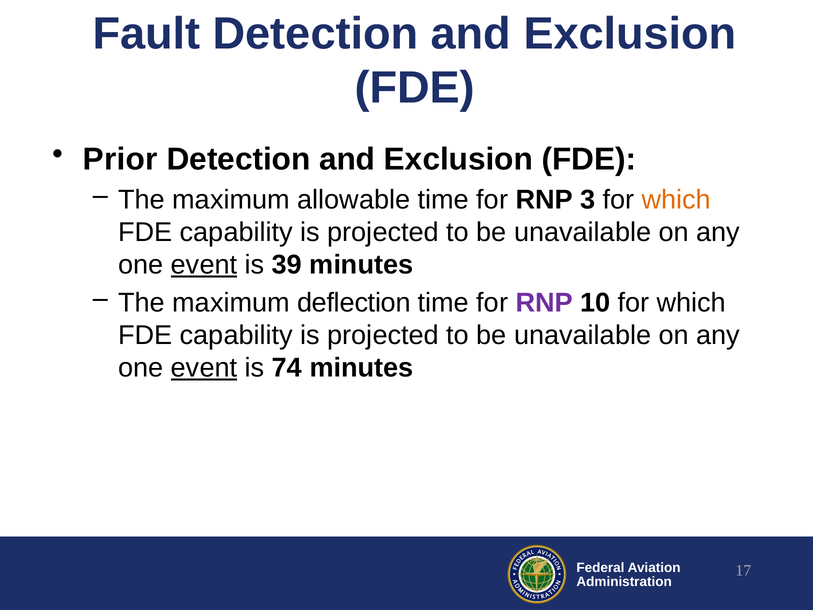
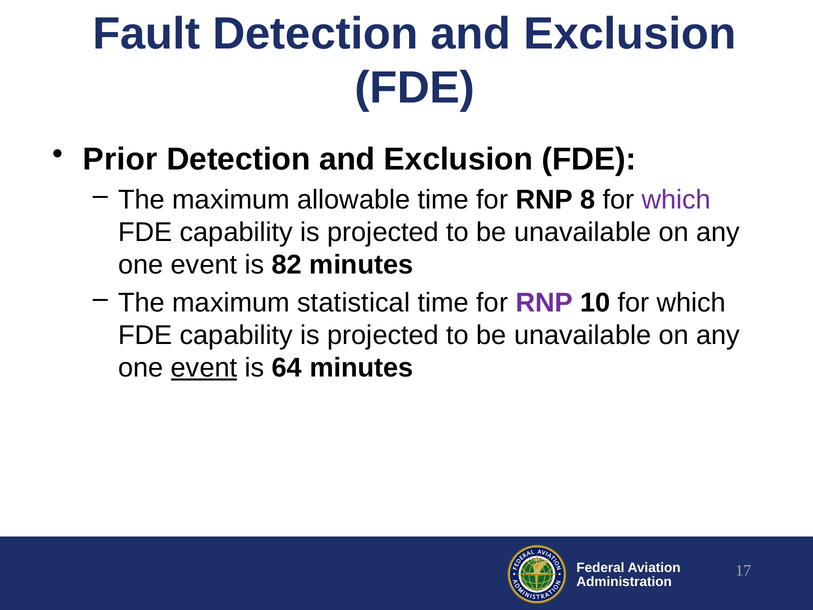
3: 3 -> 8
which at (676, 200) colour: orange -> purple
event at (204, 265) underline: present -> none
39: 39 -> 82
deflection: deflection -> statistical
74: 74 -> 64
